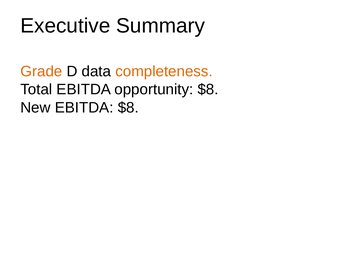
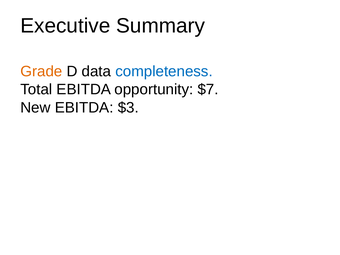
completeness colour: orange -> blue
opportunity $8: $8 -> $7
EBITDA $8: $8 -> $3
